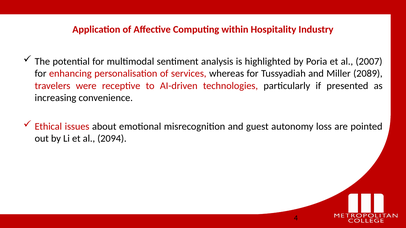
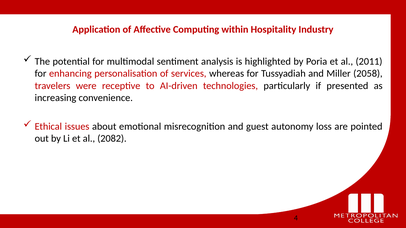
2007: 2007 -> 2011
2089: 2089 -> 2058
2094: 2094 -> 2082
